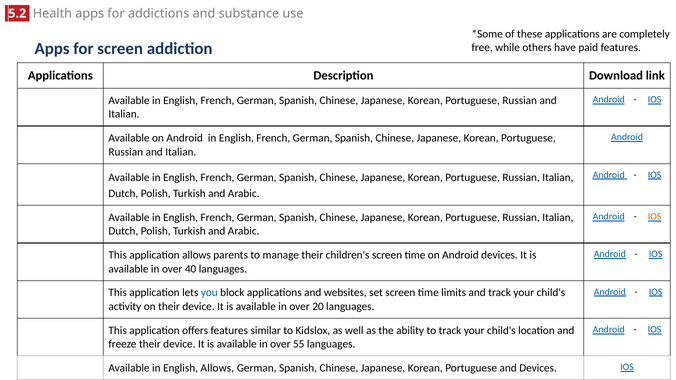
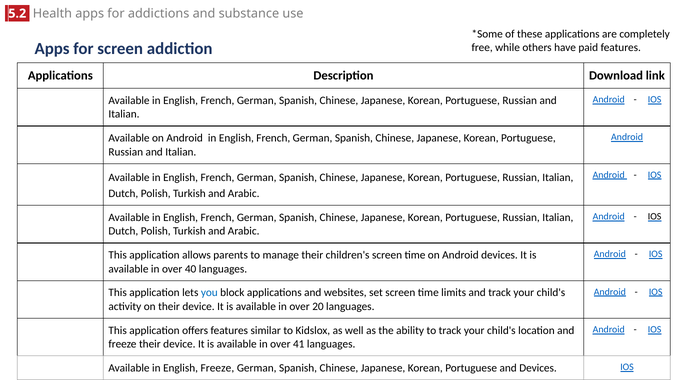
IOS at (655, 217) colour: orange -> black
55: 55 -> 41
English Allows: Allows -> Freeze
